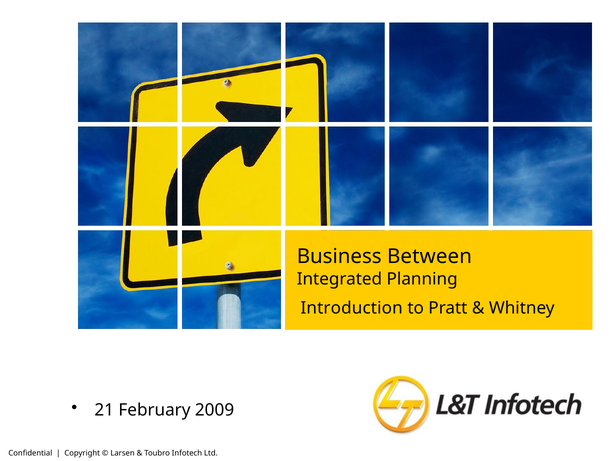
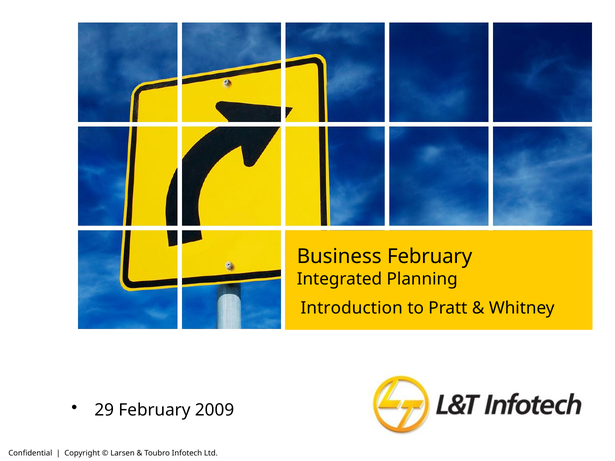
Business Between: Between -> February
21: 21 -> 29
